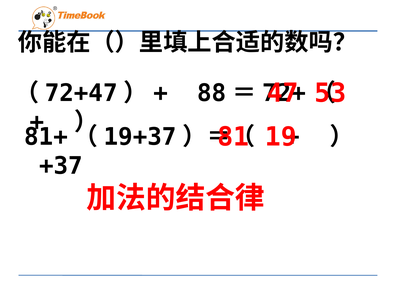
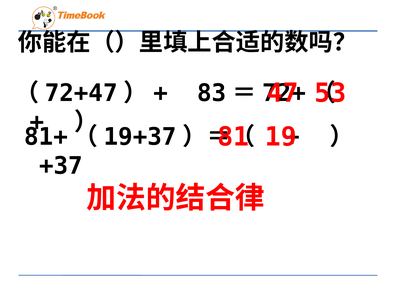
88: 88 -> 83
